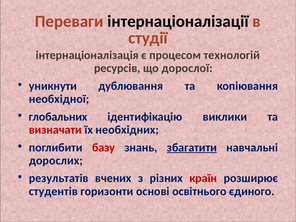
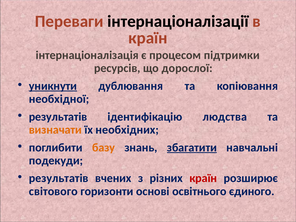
студії at (148, 38): студії -> країн
технологій: технологій -> підтримки
уникнути underline: none -> present
глобальних at (58, 117): глобальних -> результатів
виклики: виклики -> людства
визначати colour: red -> orange
базу colour: red -> orange
дорослих: дорослих -> подекуди
студентів: студентів -> світового
